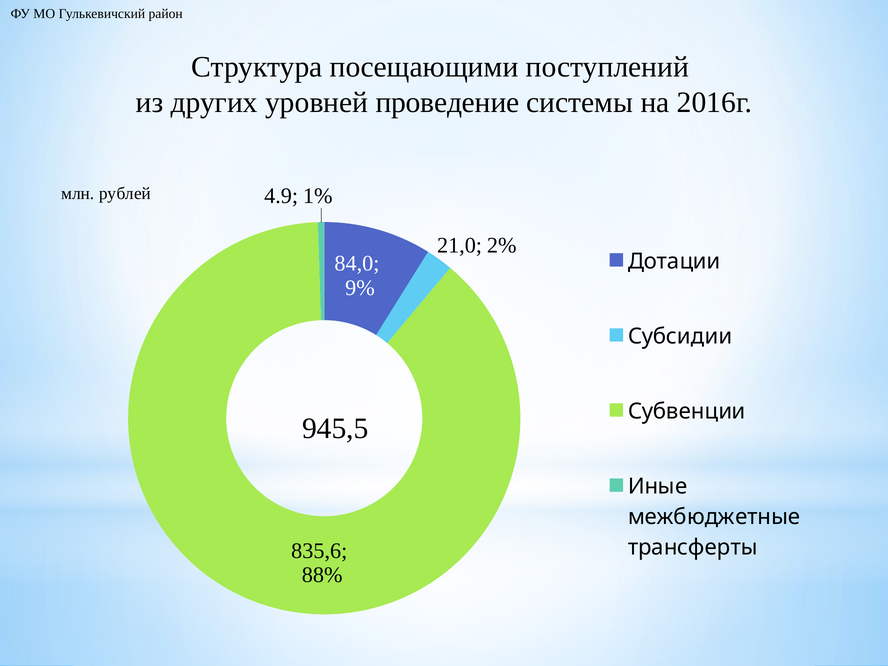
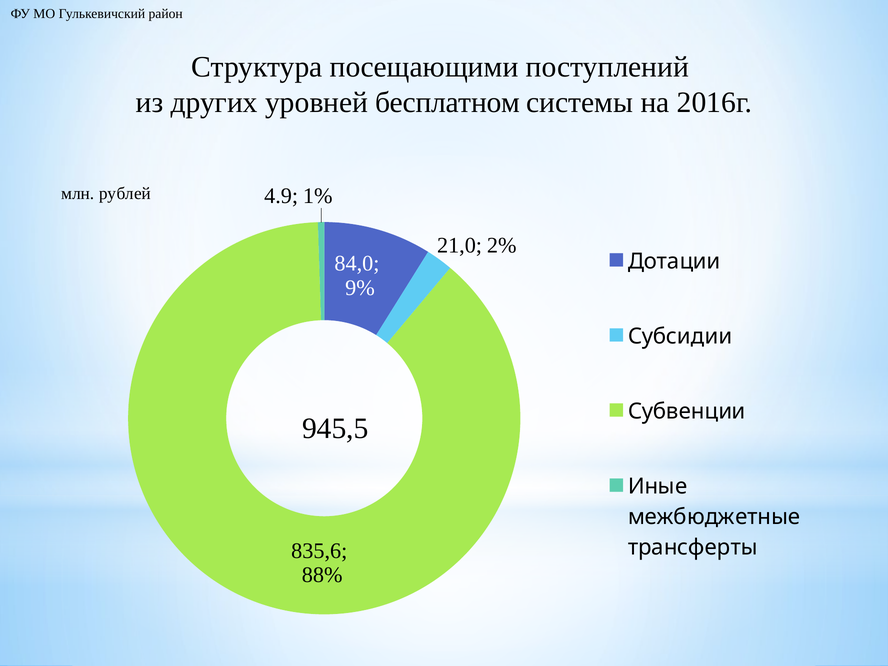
проведение: проведение -> бесплатном
